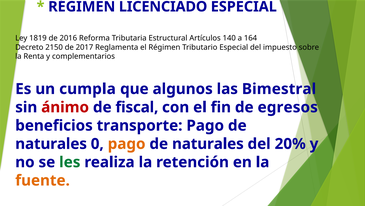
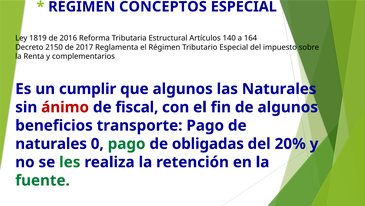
LICENCIADO: LICENCIADO -> CONCEPTOS
cumpla: cumpla -> cumplir
las Bimestral: Bimestral -> Naturales
de egresos: egresos -> algunos
pago at (127, 143) colour: orange -> green
naturales at (208, 143): naturales -> obligadas
fuente colour: orange -> green
